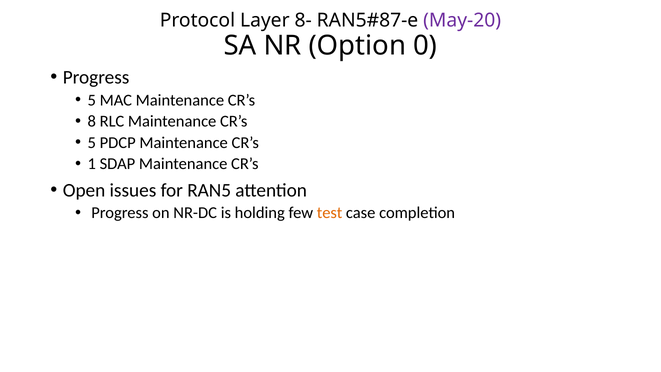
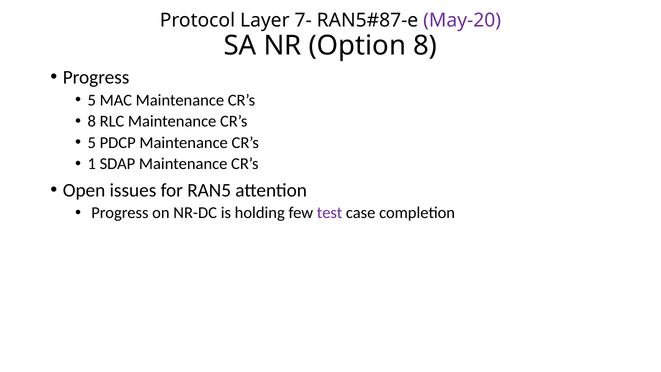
8-: 8- -> 7-
Option 0: 0 -> 8
test colour: orange -> purple
